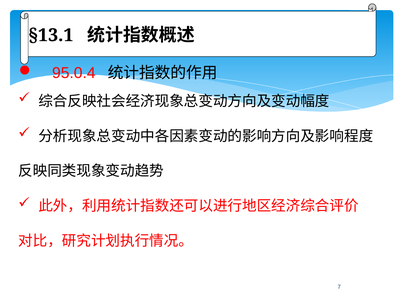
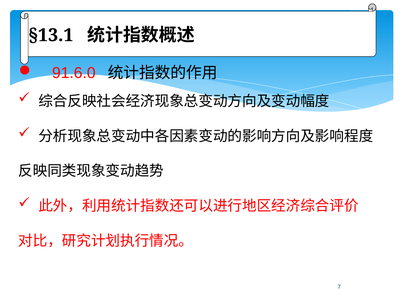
95.0.4: 95.0.4 -> 91.6.0
